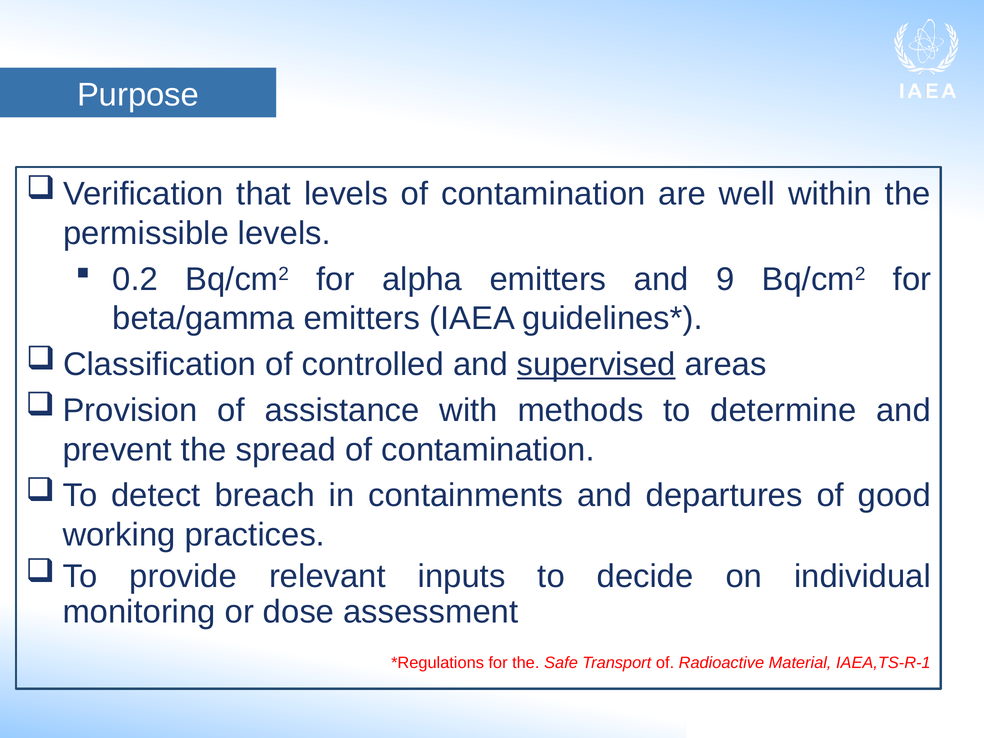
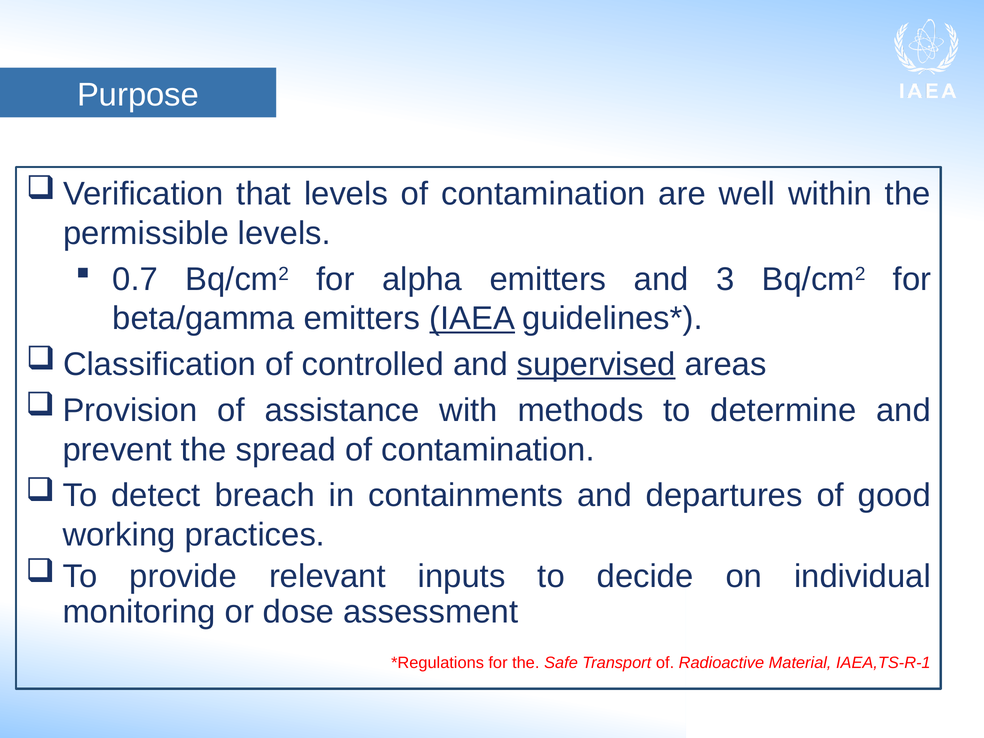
0.2: 0.2 -> 0.7
9: 9 -> 3
IAEA underline: none -> present
